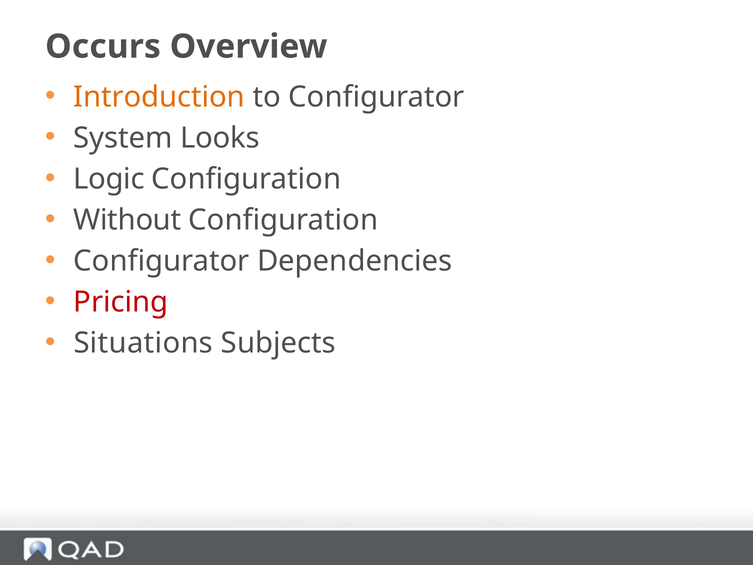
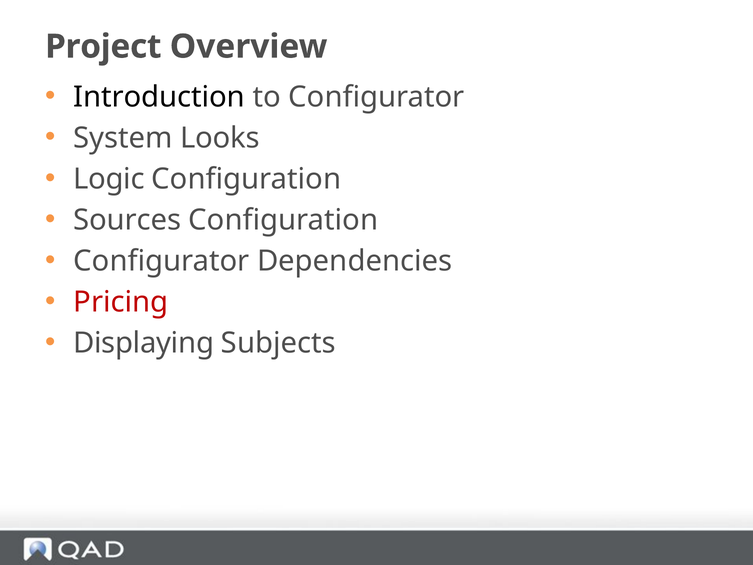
Occurs: Occurs -> Project
Introduction colour: orange -> black
Without: Without -> Sources
Situations: Situations -> Displaying
